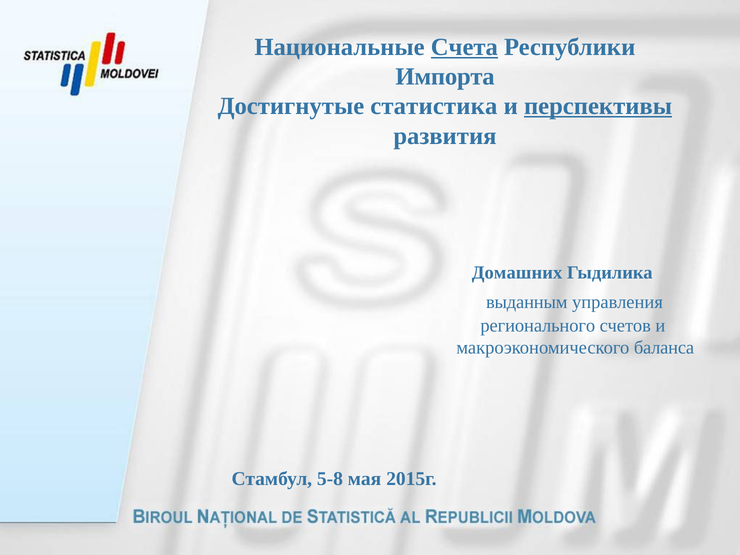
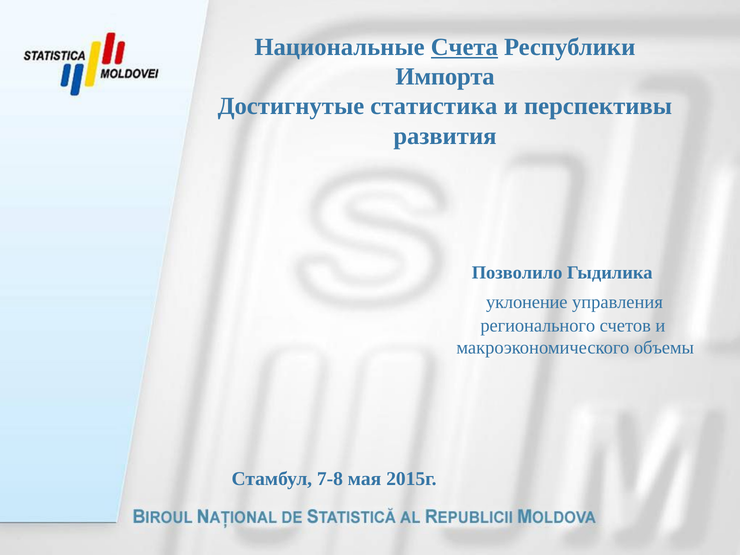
перспективы underline: present -> none
Домашних: Домашних -> Позволило
выданным: выданным -> уклонение
баланса: баланса -> объемы
5-8: 5-8 -> 7-8
